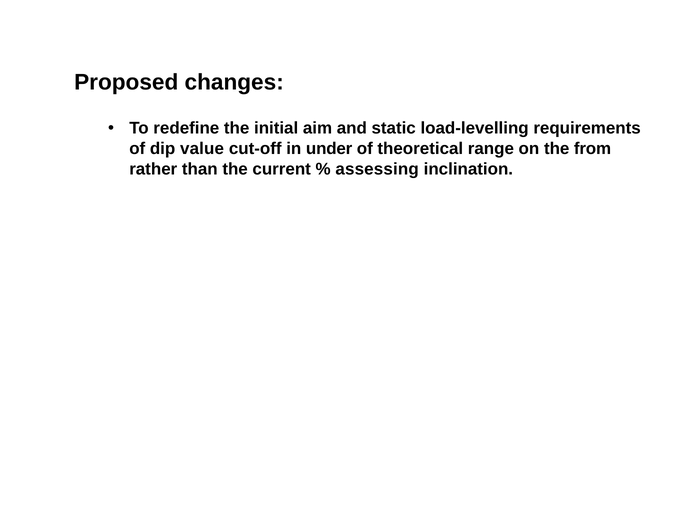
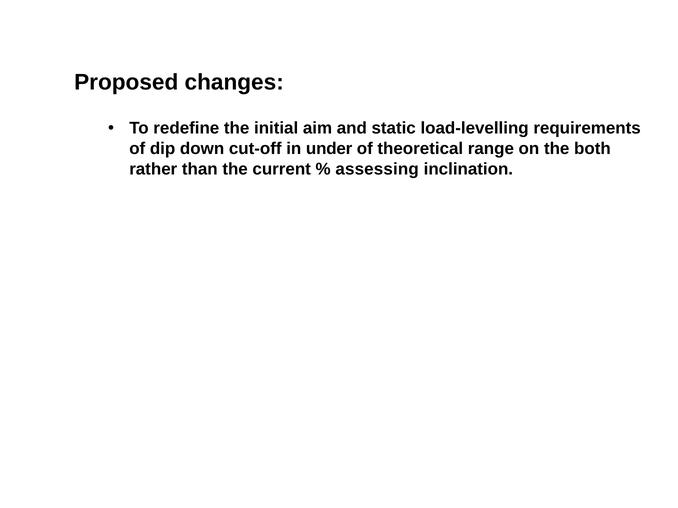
value: value -> down
from: from -> both
